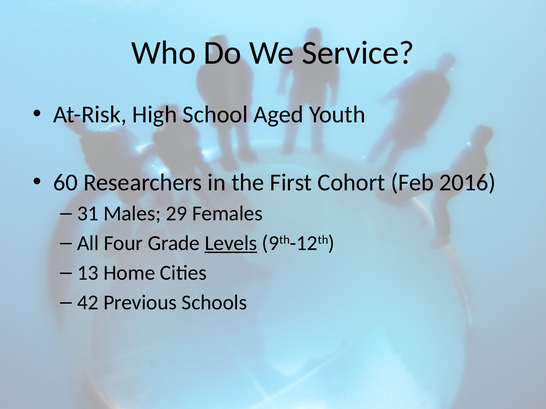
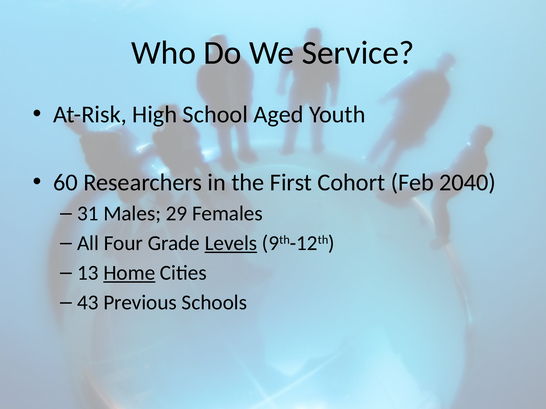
2016: 2016 -> 2040
Home underline: none -> present
42: 42 -> 43
